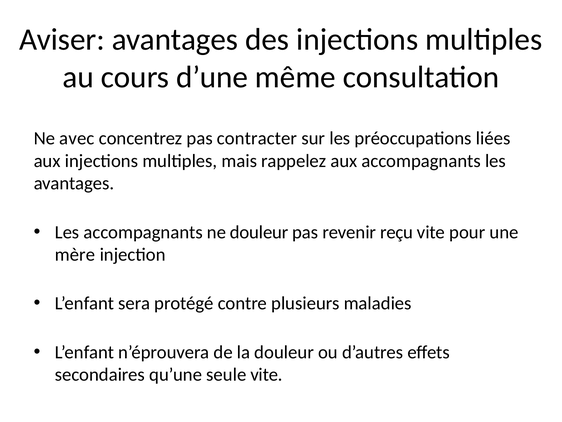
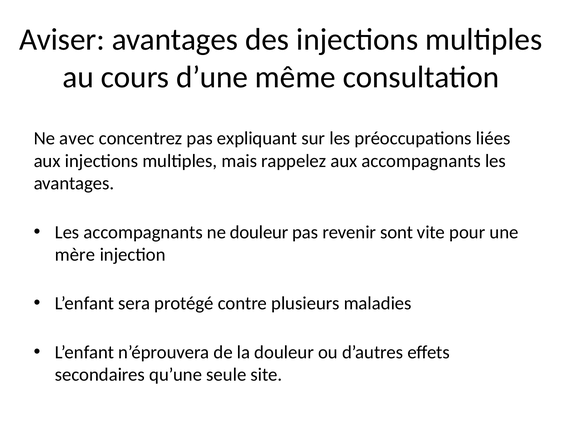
contracter: contracter -> expliquant
reçu: reçu -> sont
seule vite: vite -> site
